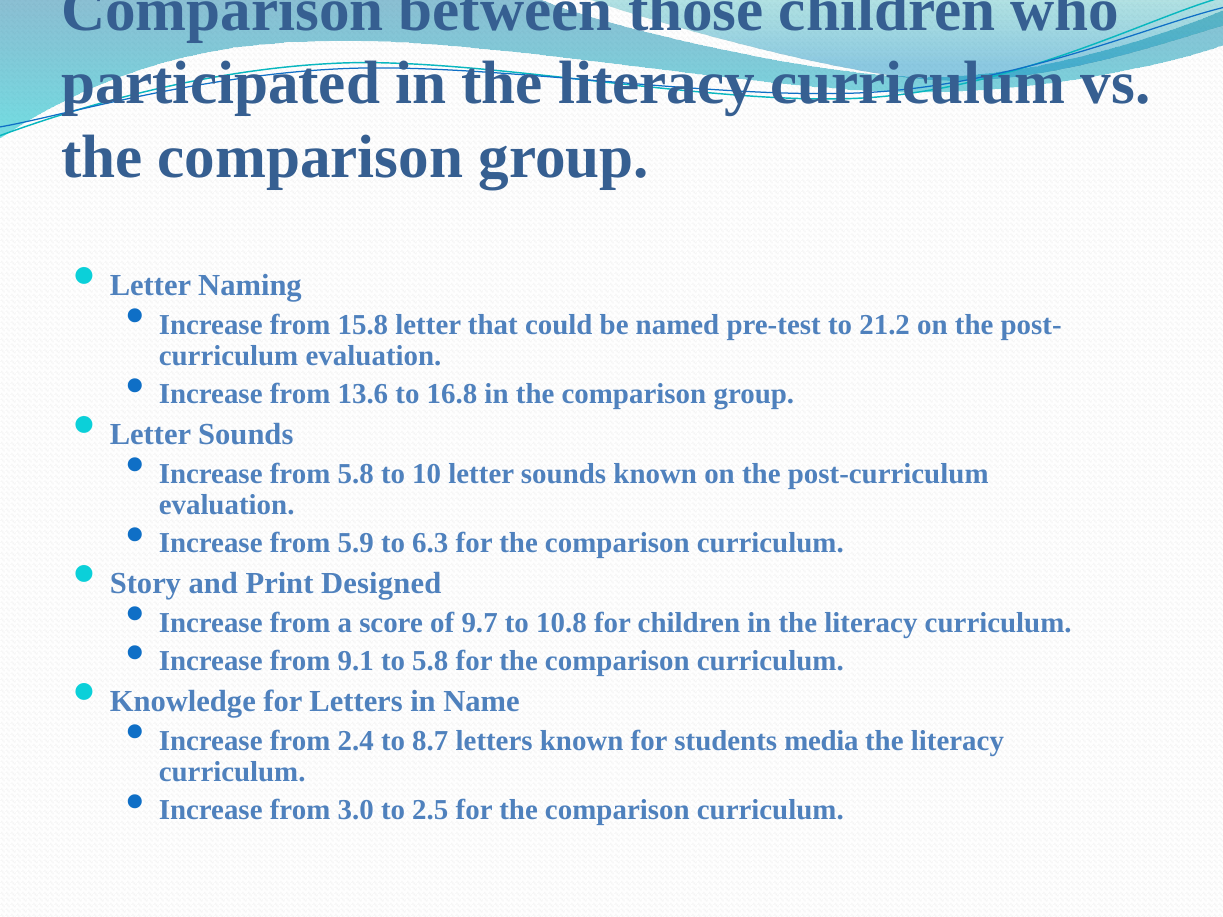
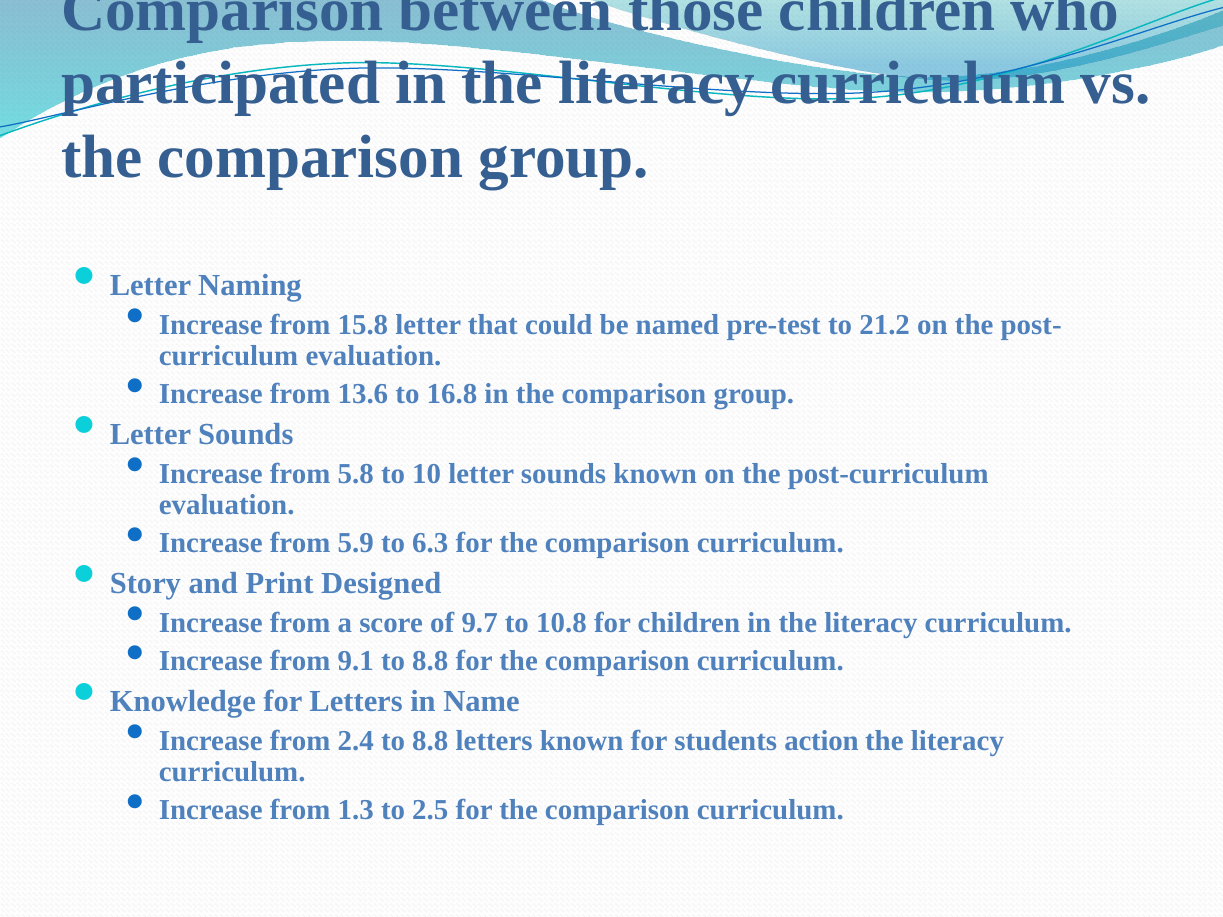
9.1 to 5.8: 5.8 -> 8.8
2.4 to 8.7: 8.7 -> 8.8
media: media -> action
3.0: 3.0 -> 1.3
